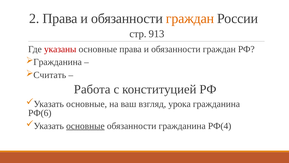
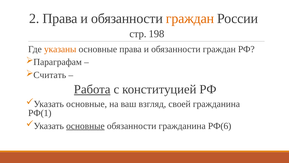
913: 913 -> 198
указаны colour: red -> orange
Гражданина at (58, 62): Гражданина -> Параграфам
Работа underline: none -> present
урока: урока -> своей
РФ(6: РФ(6 -> РФ(1
РФ(4: РФ(4 -> РФ(6
